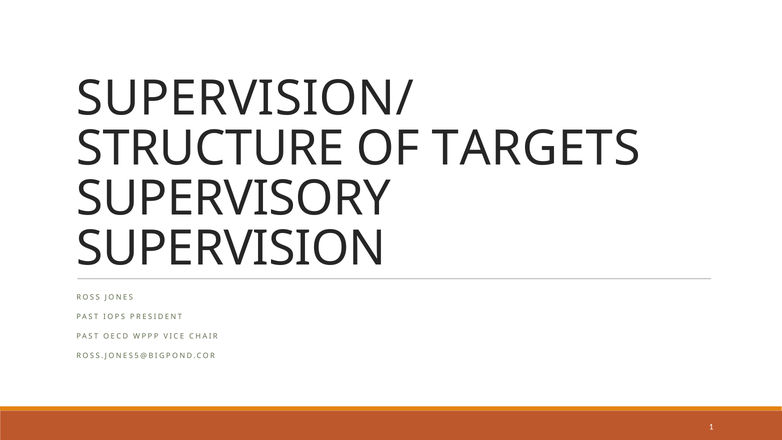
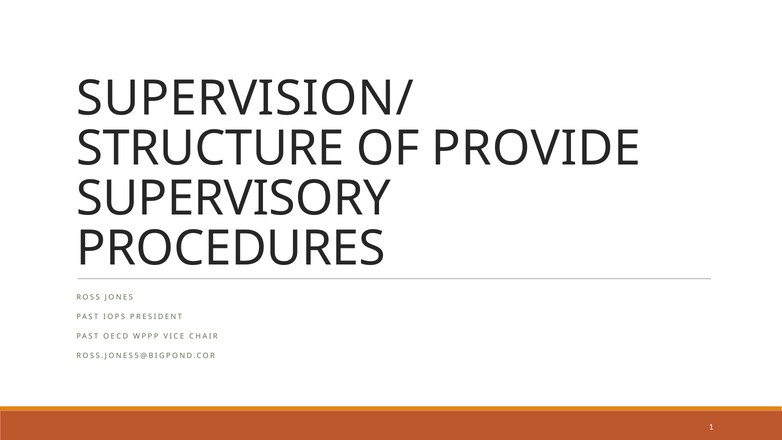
TARGETS: TARGETS -> PROVIDE
SUPERVISION: SUPERVISION -> PROCEDURES
